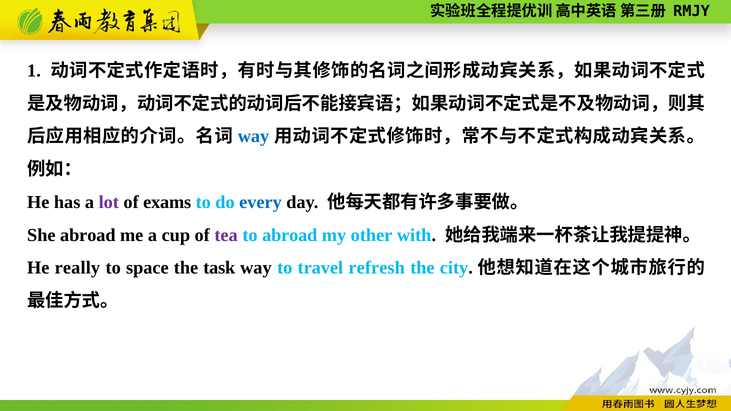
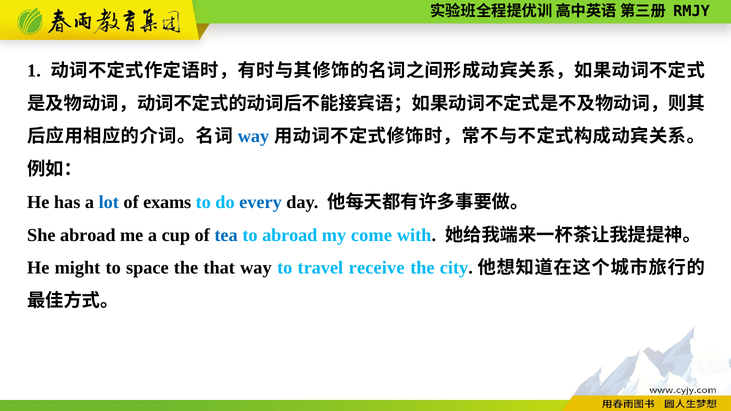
lot colour: purple -> blue
tea colour: purple -> blue
other: other -> come
really: really -> might
task: task -> that
refresh: refresh -> receive
